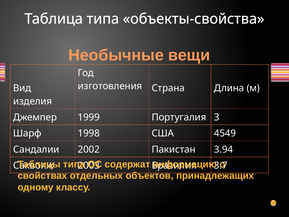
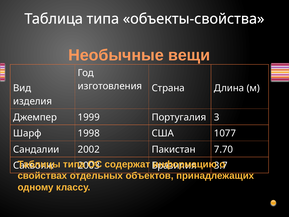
4549: 4549 -> 1077
3.94: 3.94 -> 7.70
